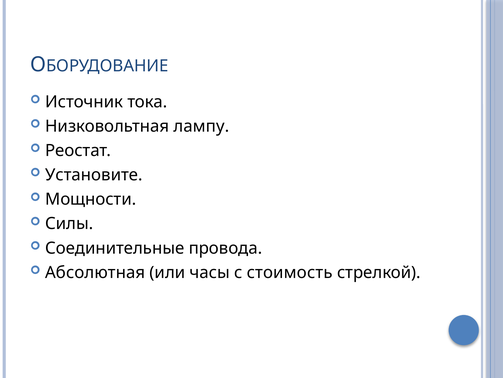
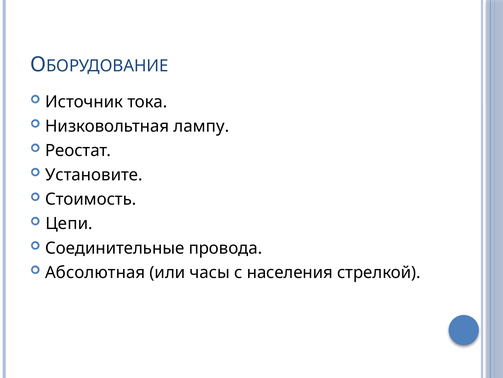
Мощности: Мощности -> Стоимость
Силы: Силы -> Цепи
стоимость: стоимость -> населения
